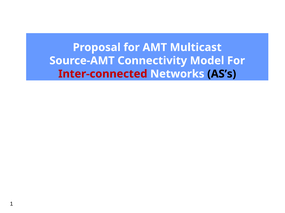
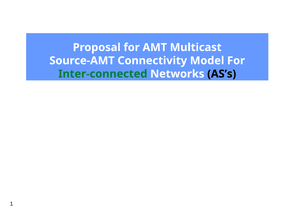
Inter-connected colour: red -> green
